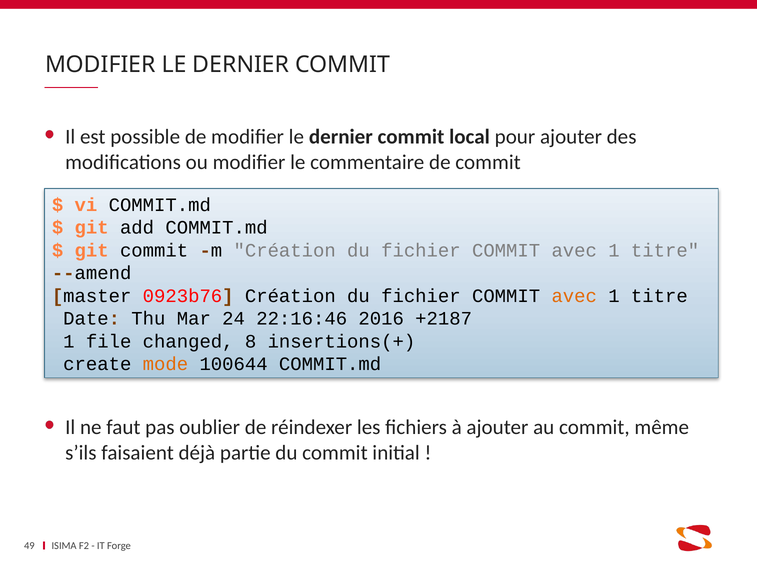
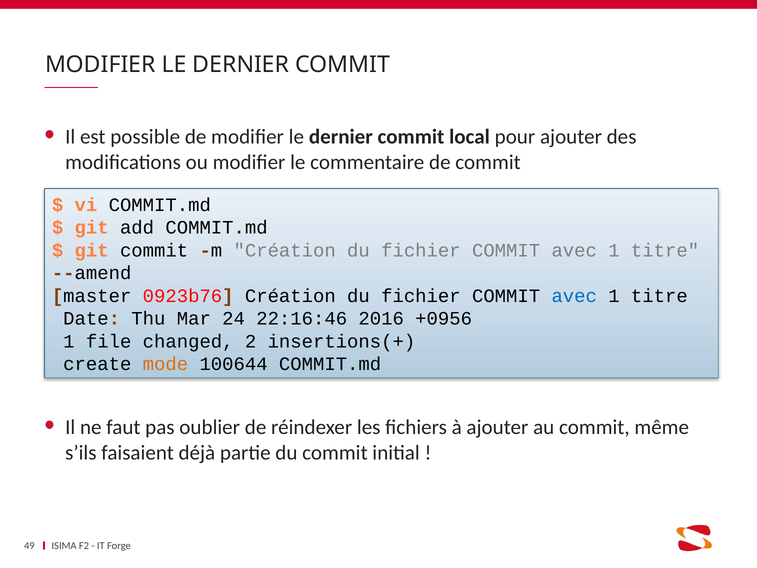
avec at (574, 296) colour: orange -> blue
+2187: +2187 -> +0956
8: 8 -> 2
